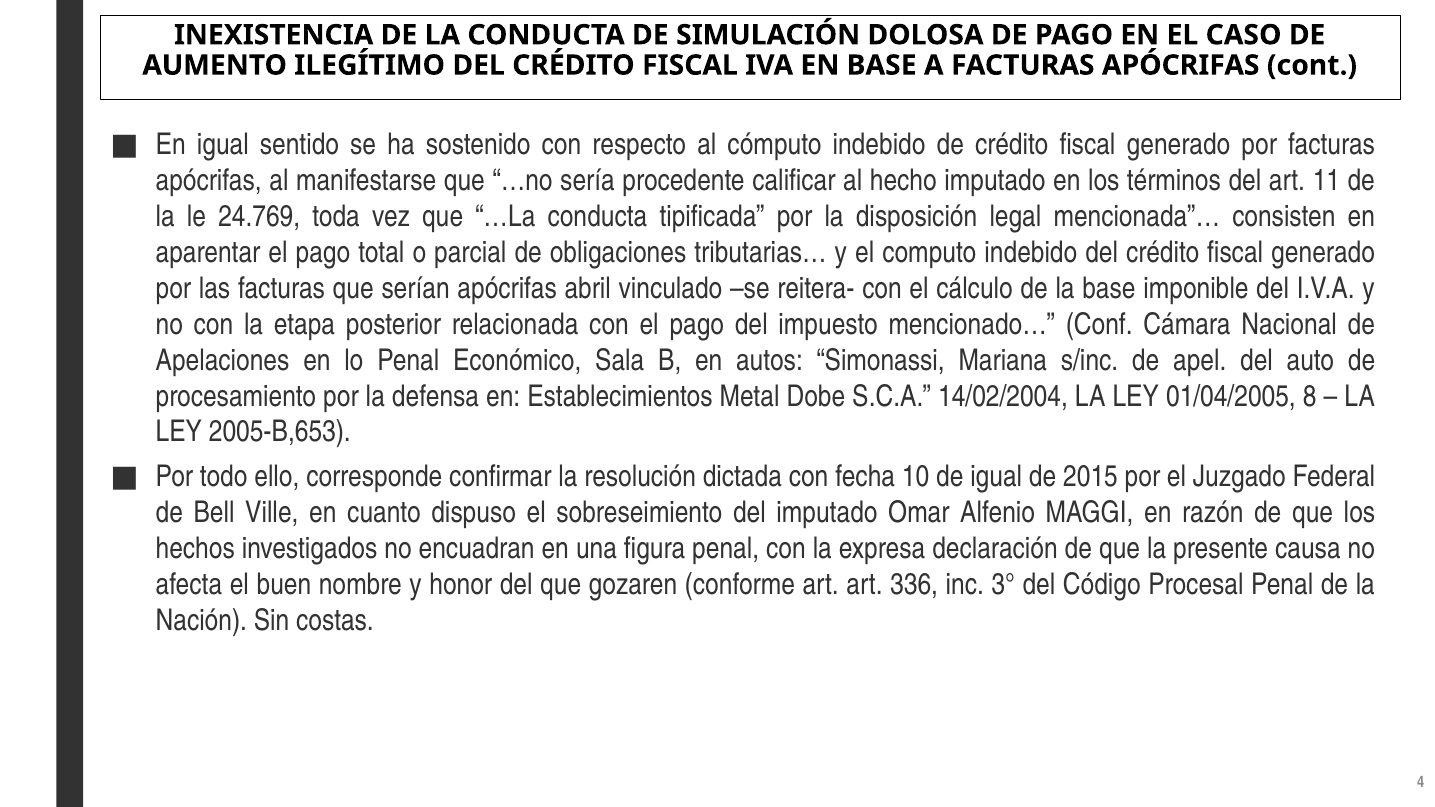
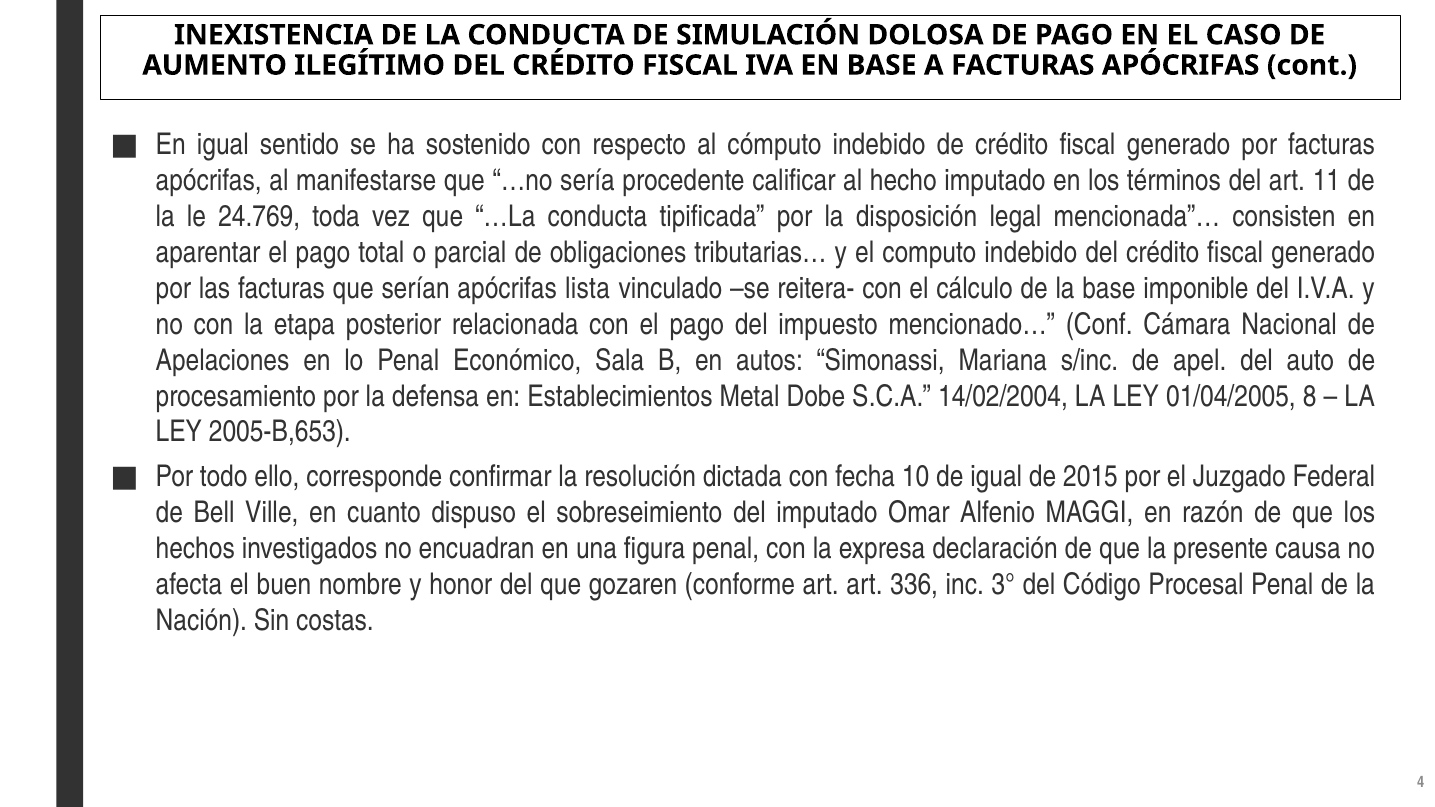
abril: abril -> lista
